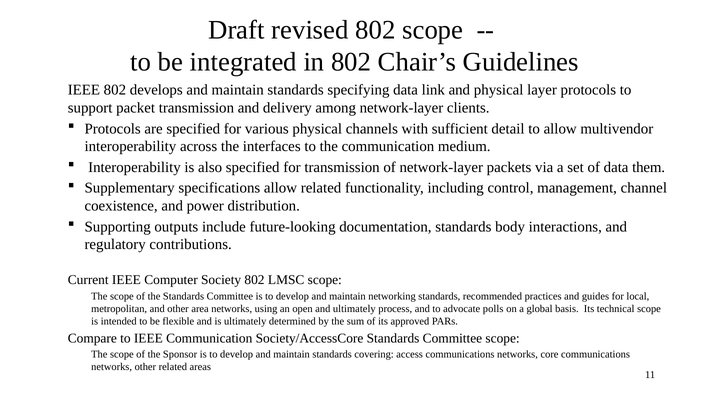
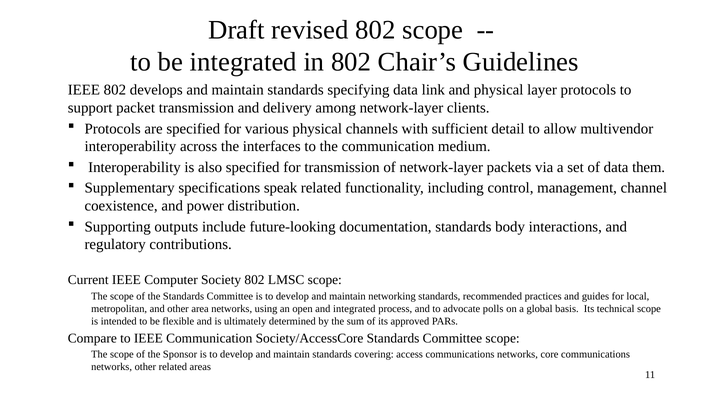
specifications allow: allow -> speak
and ultimately: ultimately -> integrated
